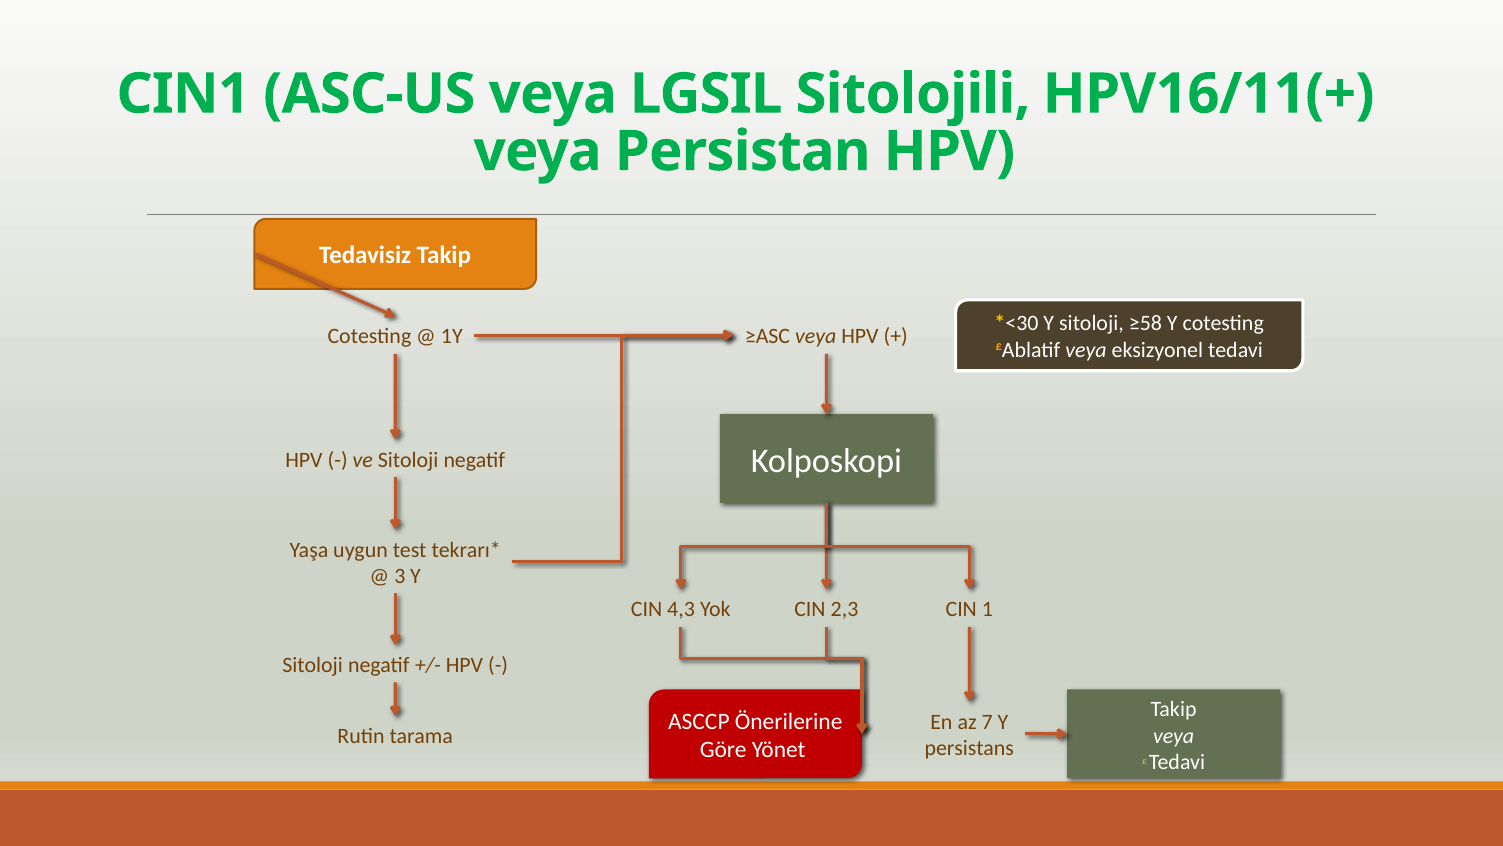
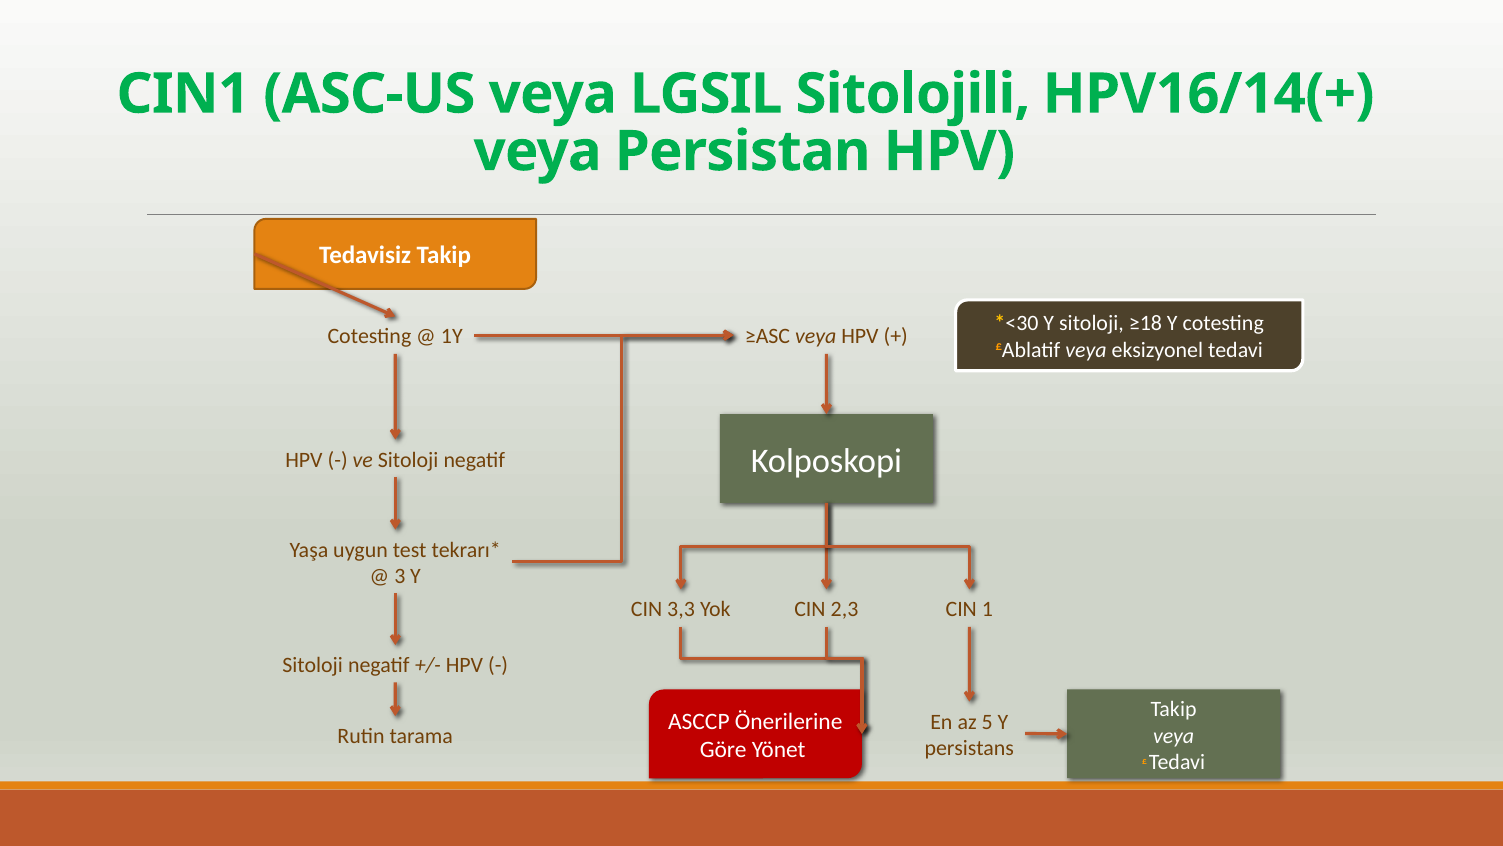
HPV16/11(+: HPV16/11(+ -> HPV16/14(+
≥58: ≥58 -> ≥18
4,3: 4,3 -> 3,3
7: 7 -> 5
